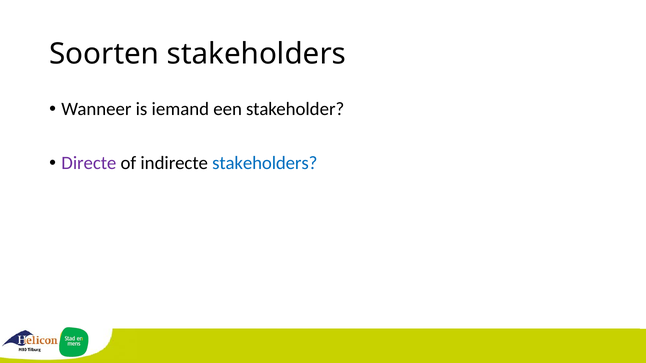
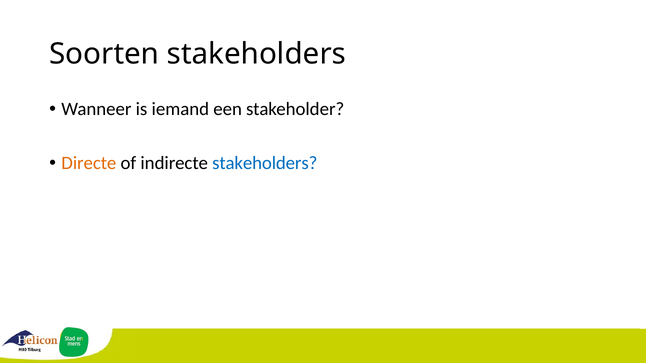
Directe colour: purple -> orange
